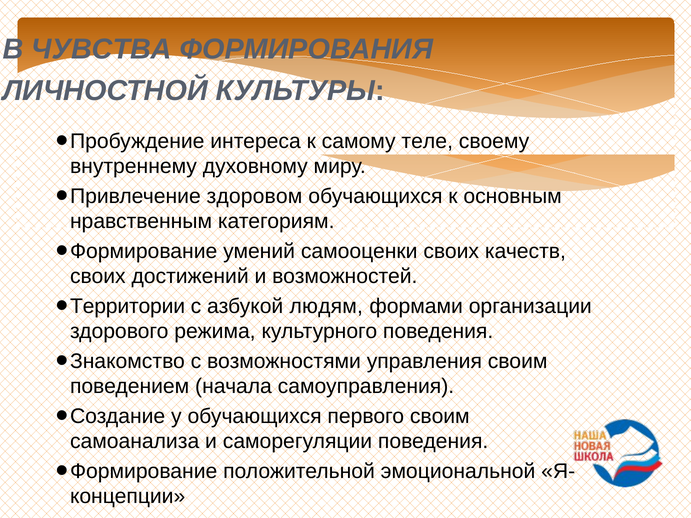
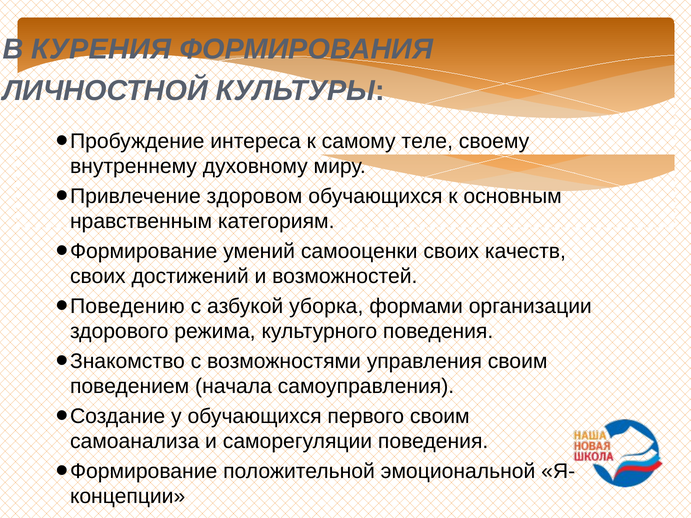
ЧУВСТВА: ЧУВСТВА -> КУРЕНИЯ
Территории: Территории -> Поведению
людям: людям -> уборка
